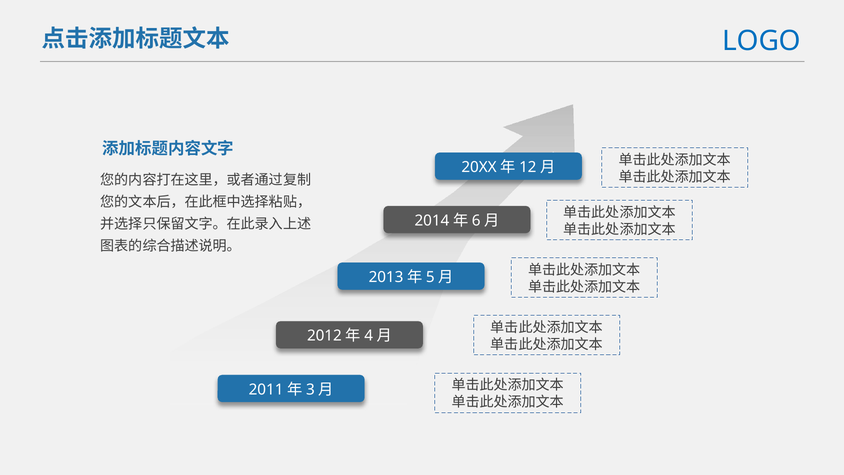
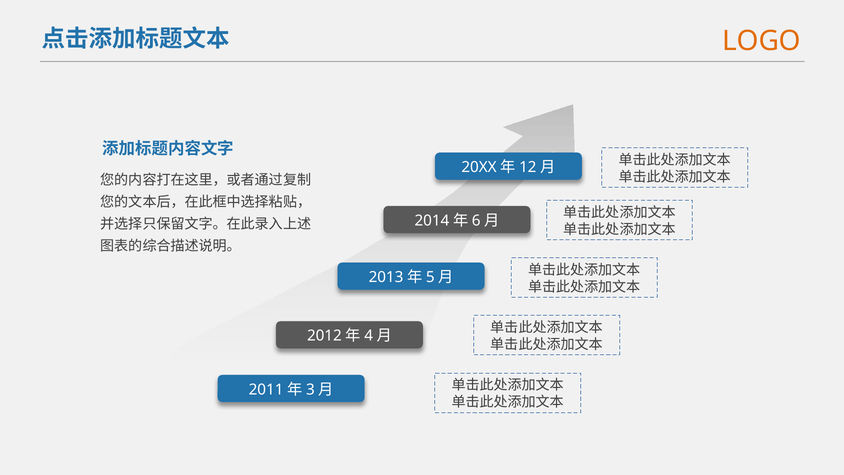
LOGO colour: blue -> orange
